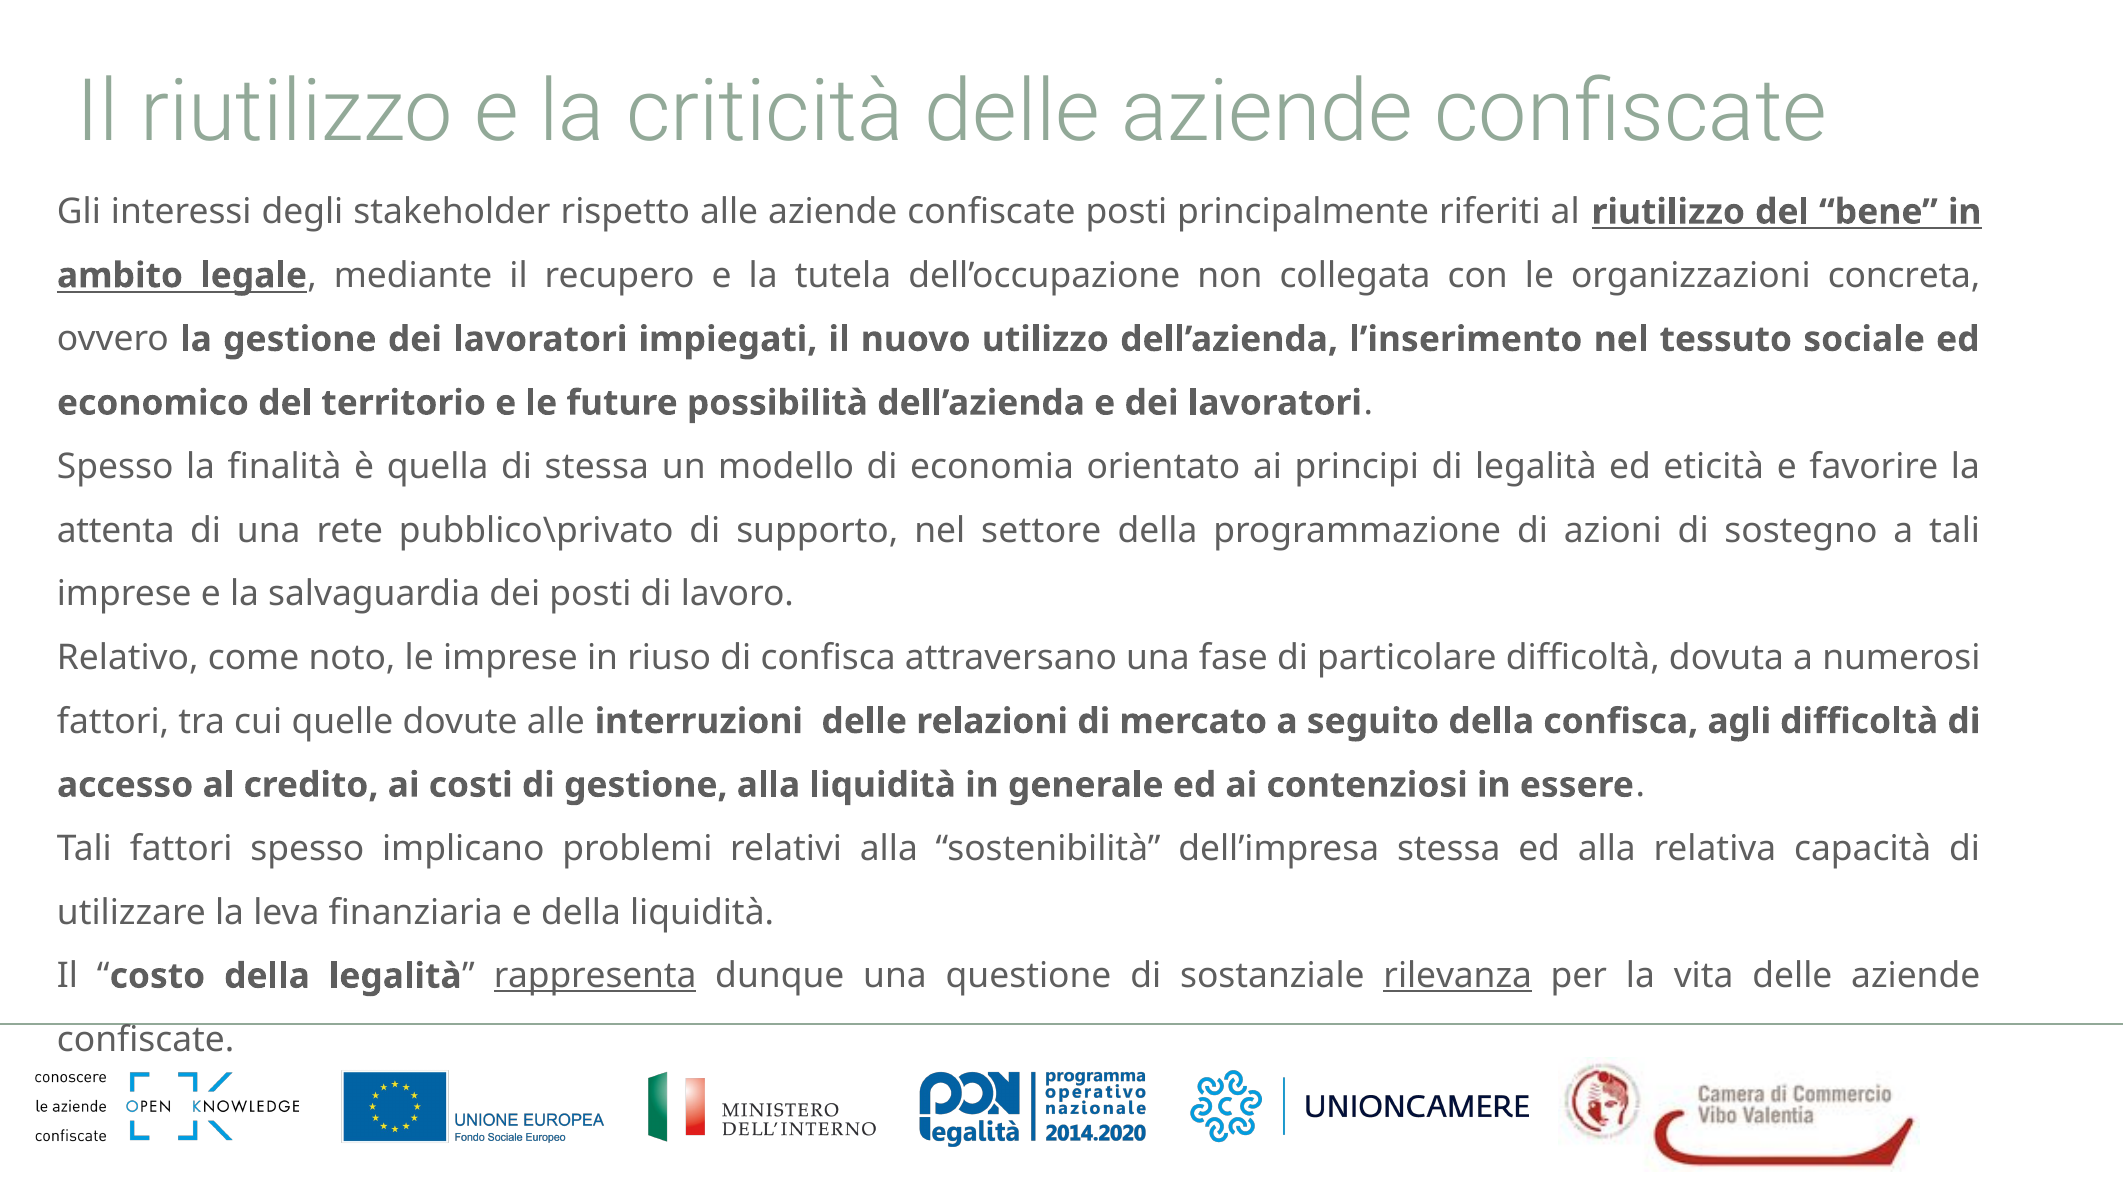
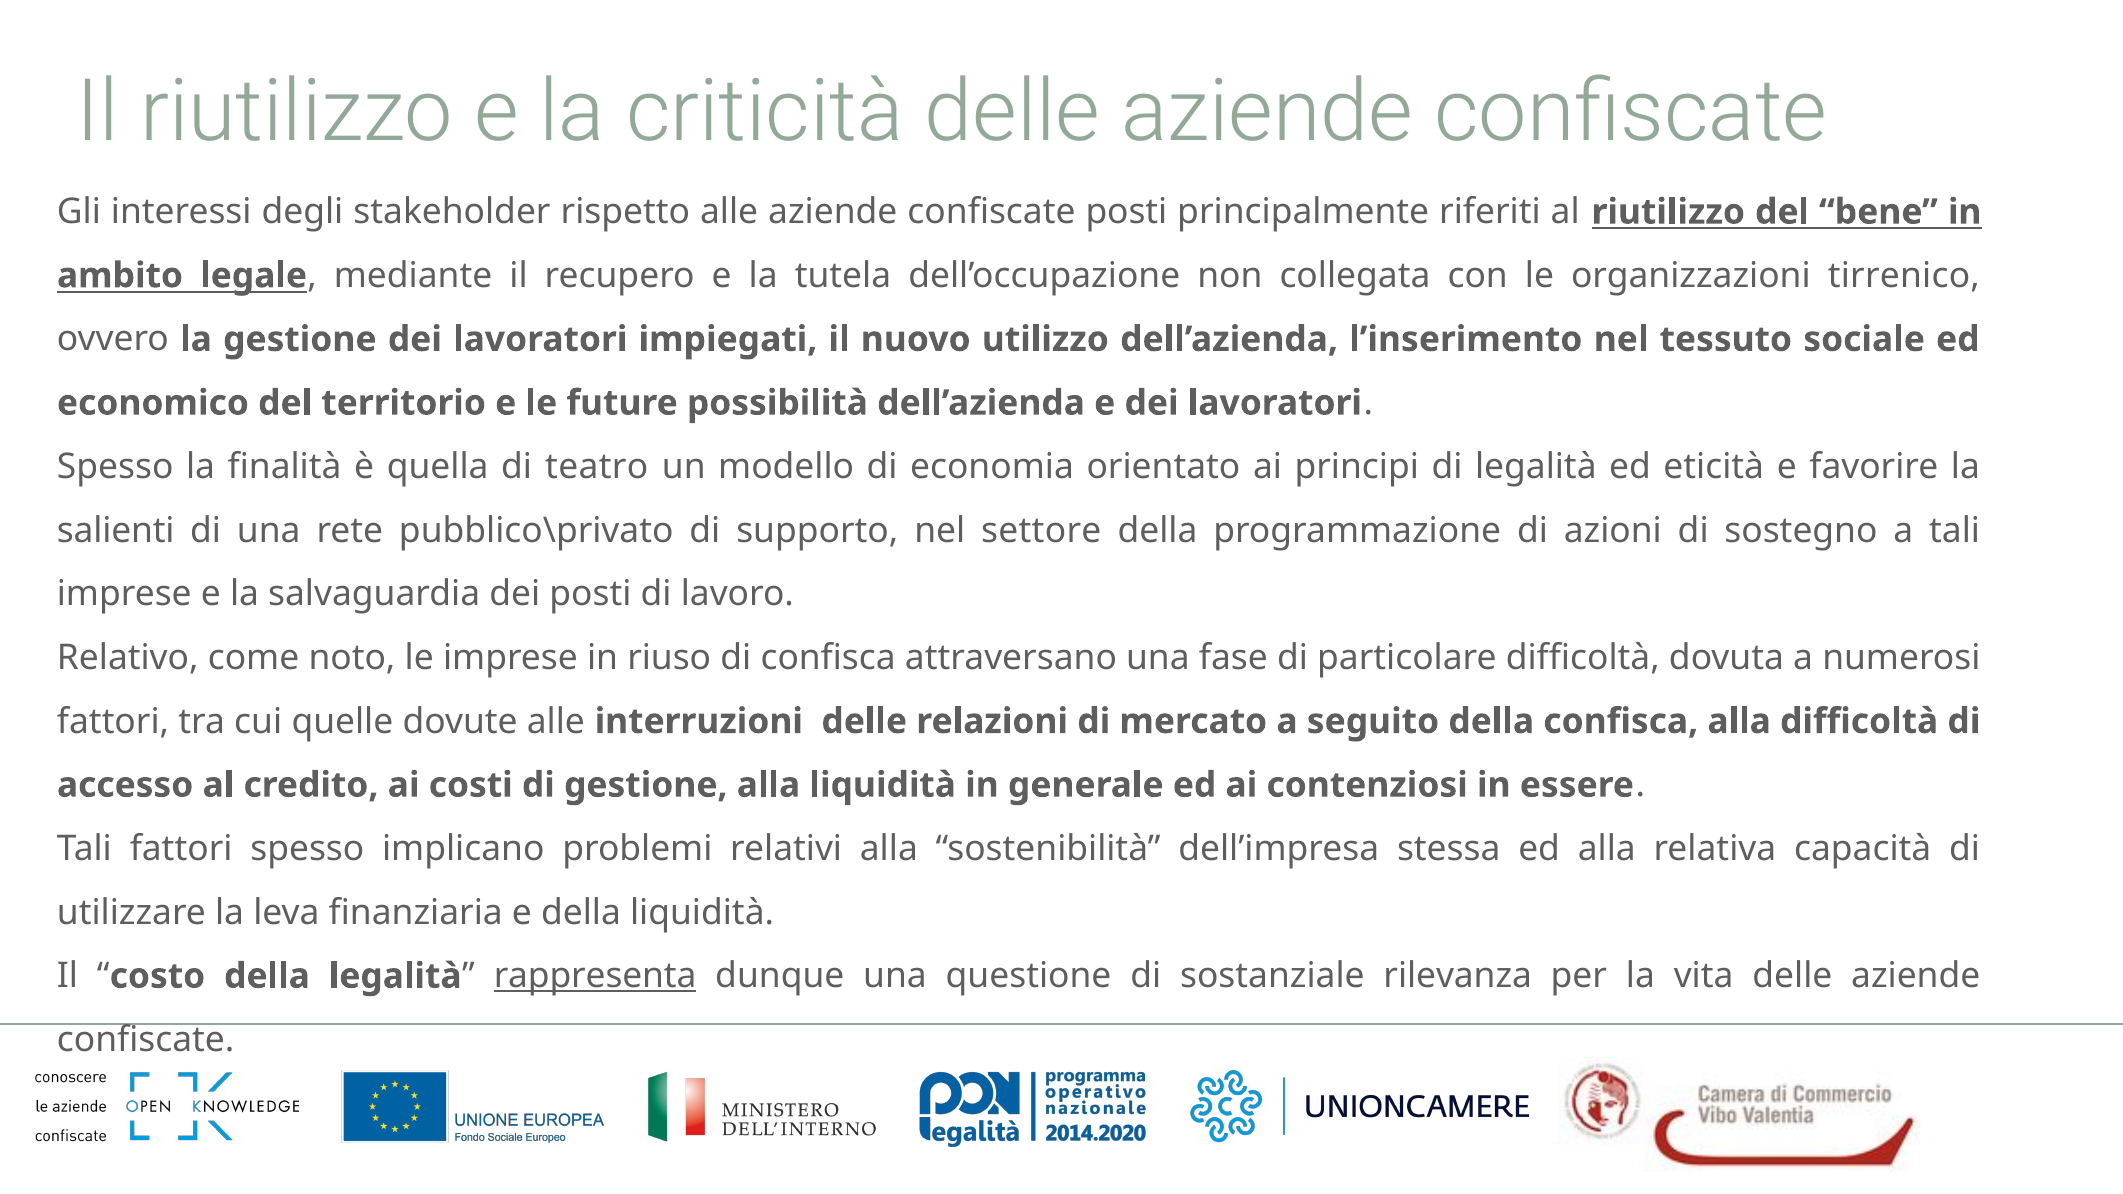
concreta: concreta -> tirrenico
di stessa: stessa -> teatro
attenta: attenta -> salienti
confisca agli: agli -> alla
rilevanza underline: present -> none
